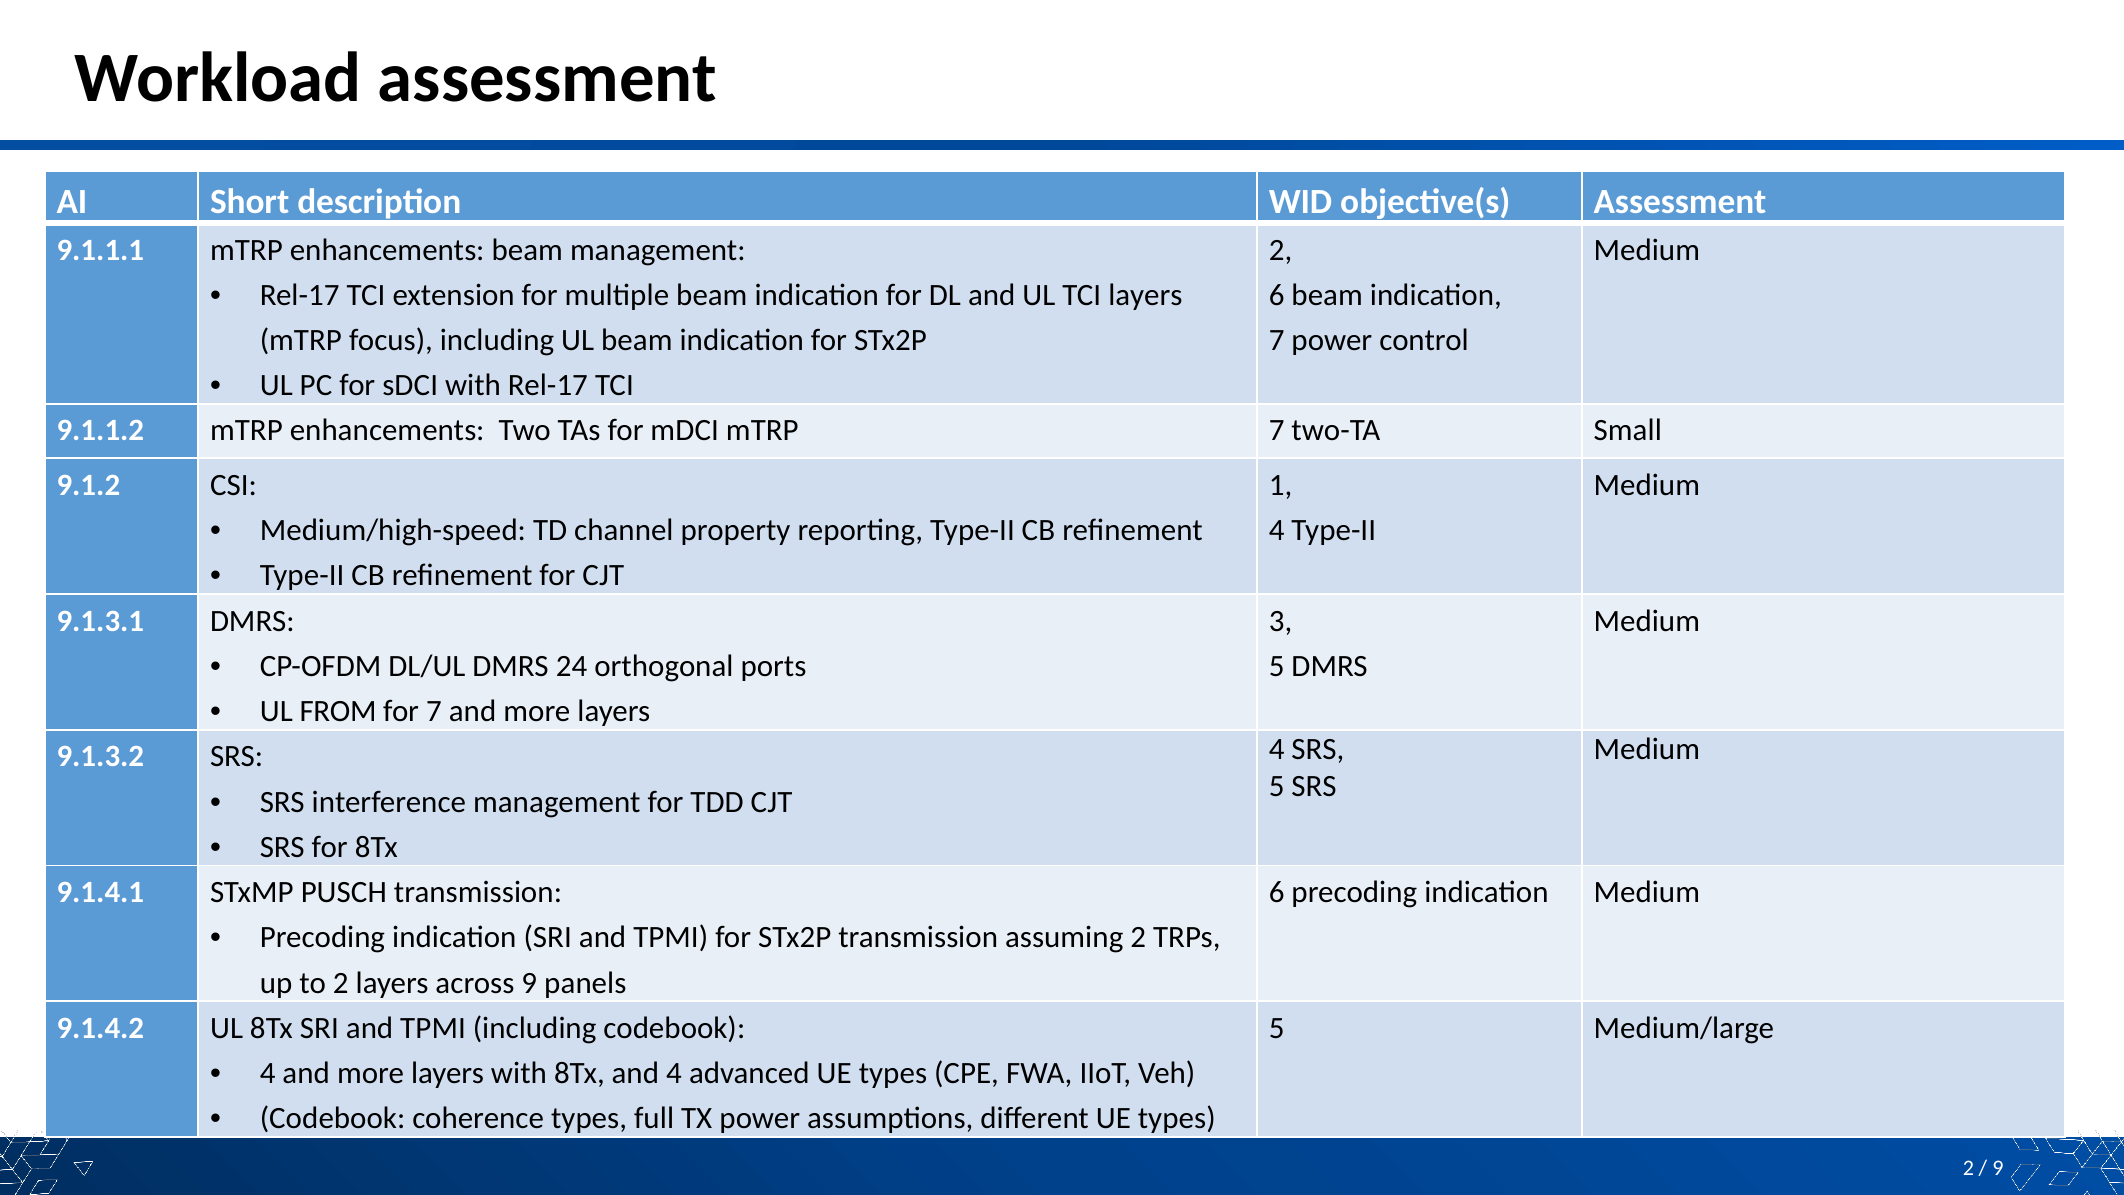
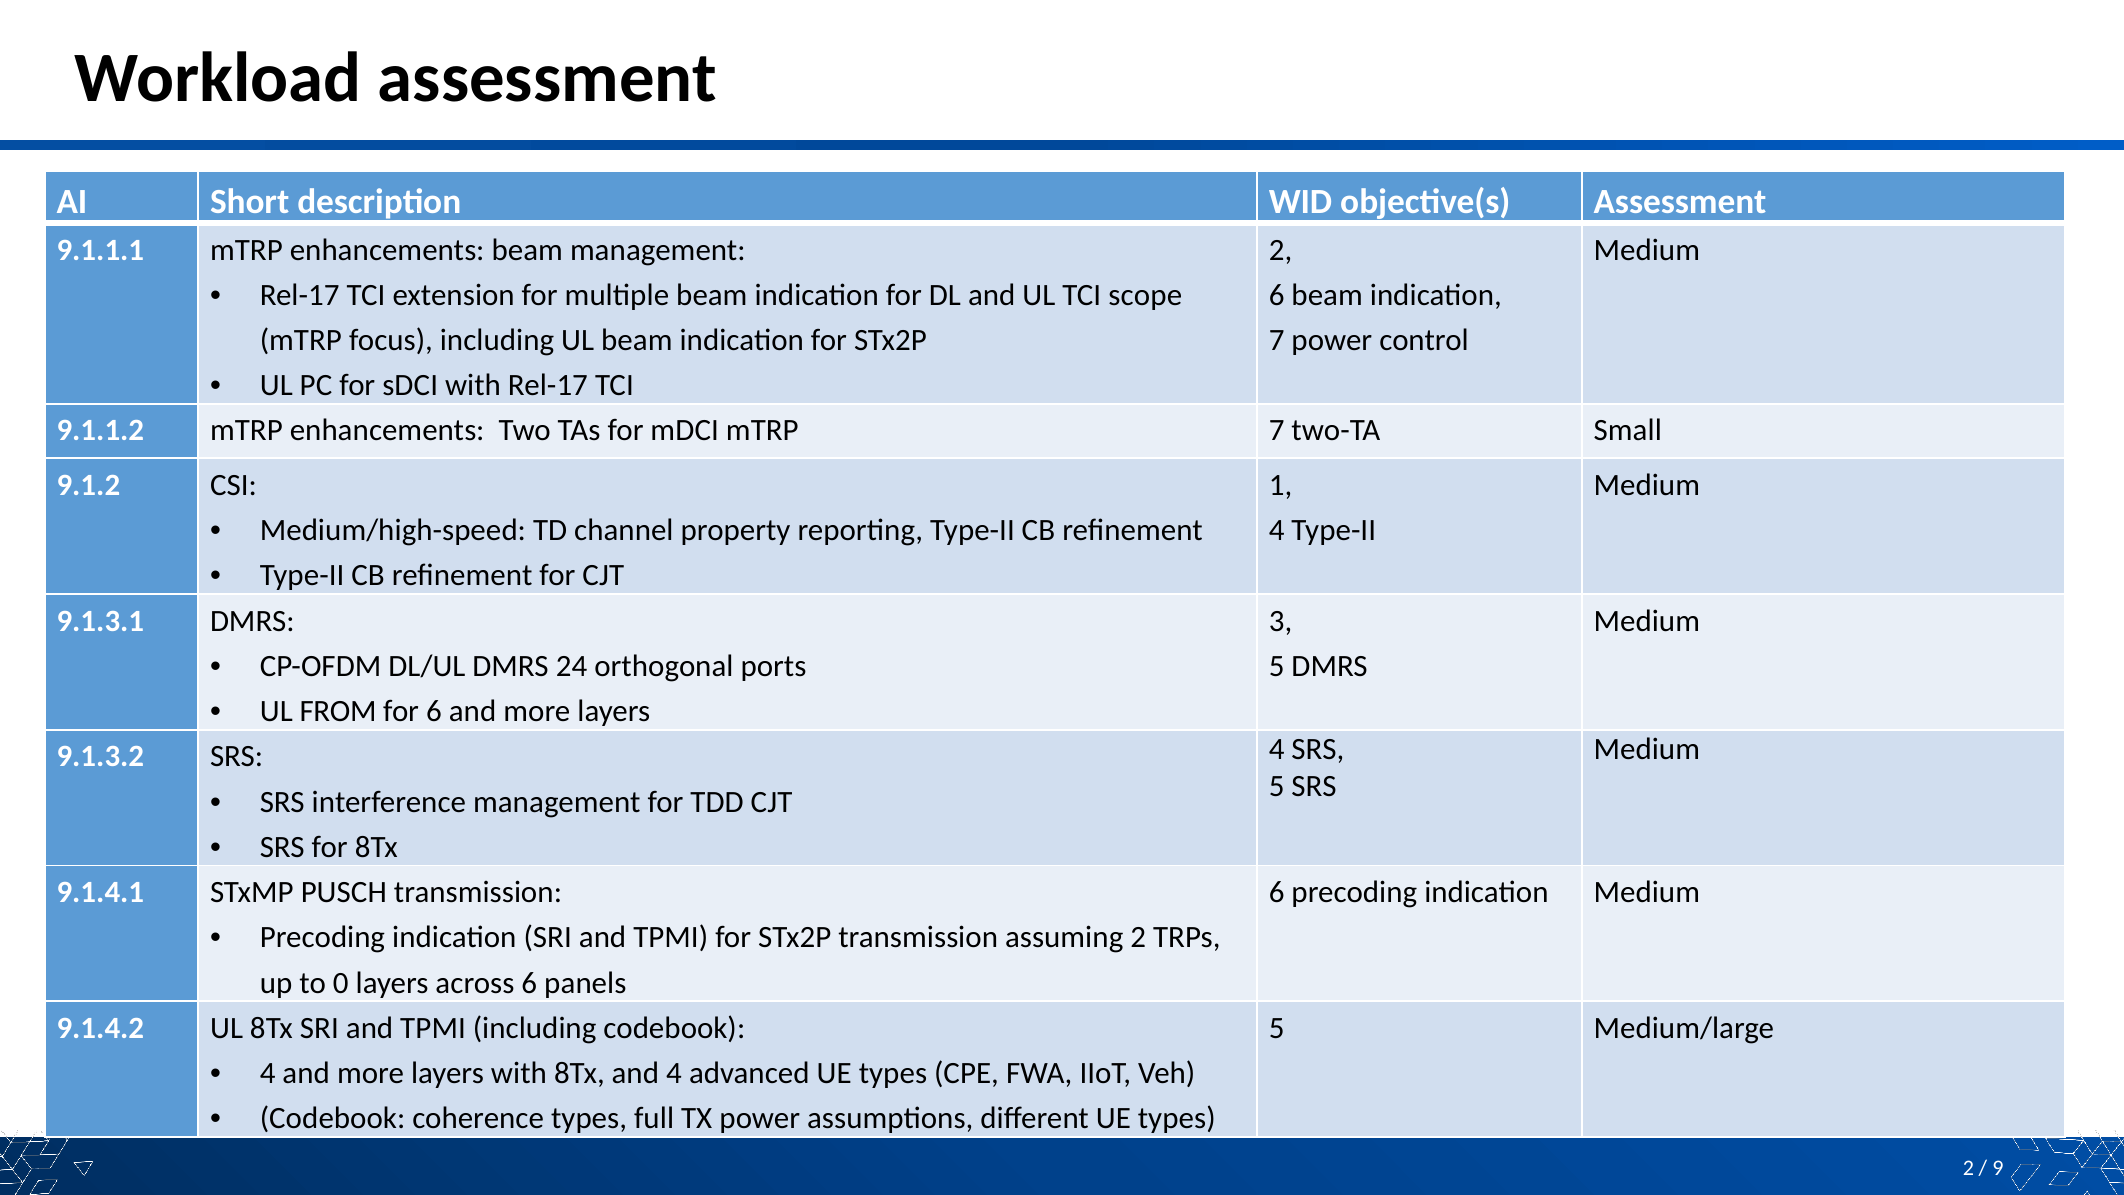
TCI layers: layers -> scope
for 7: 7 -> 6
to 2: 2 -> 0
across 9: 9 -> 6
